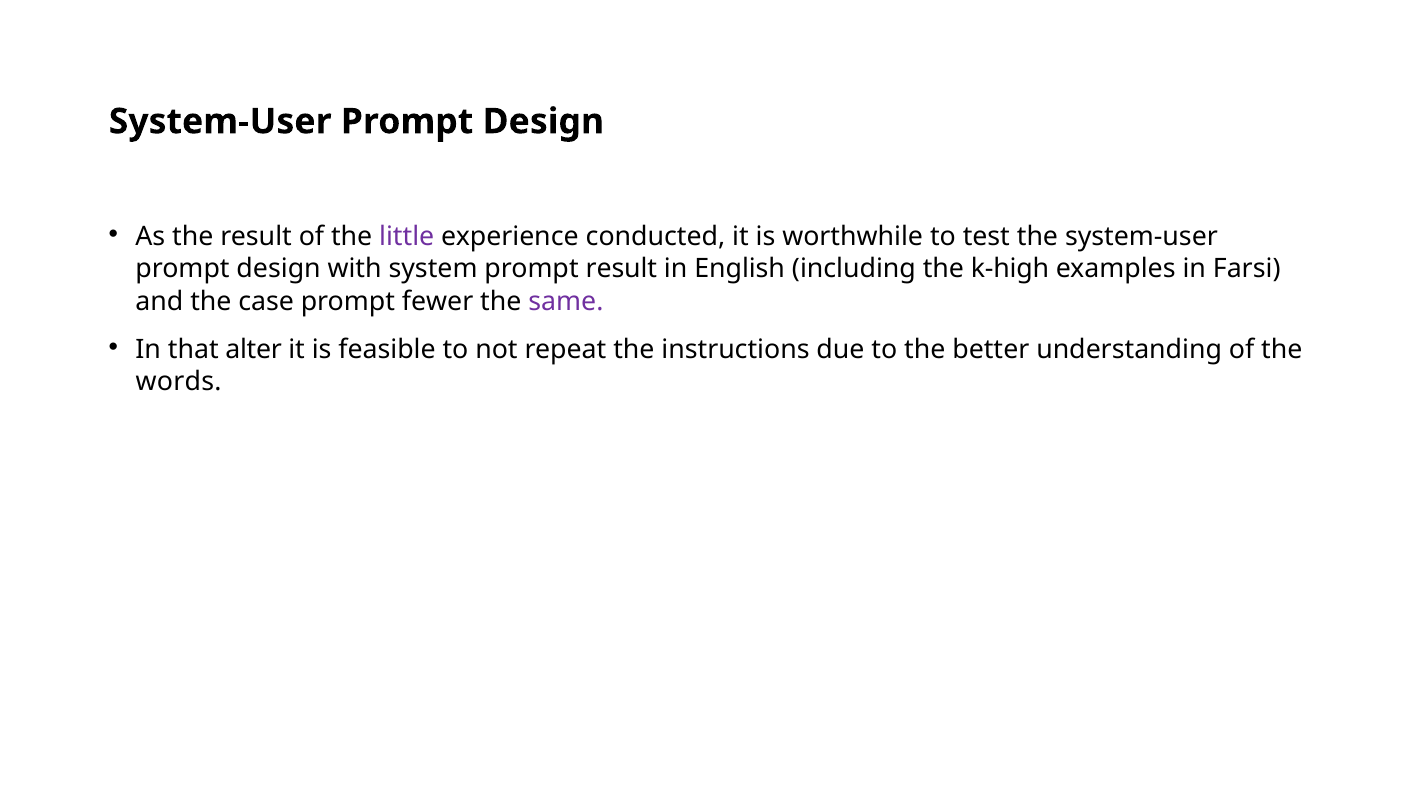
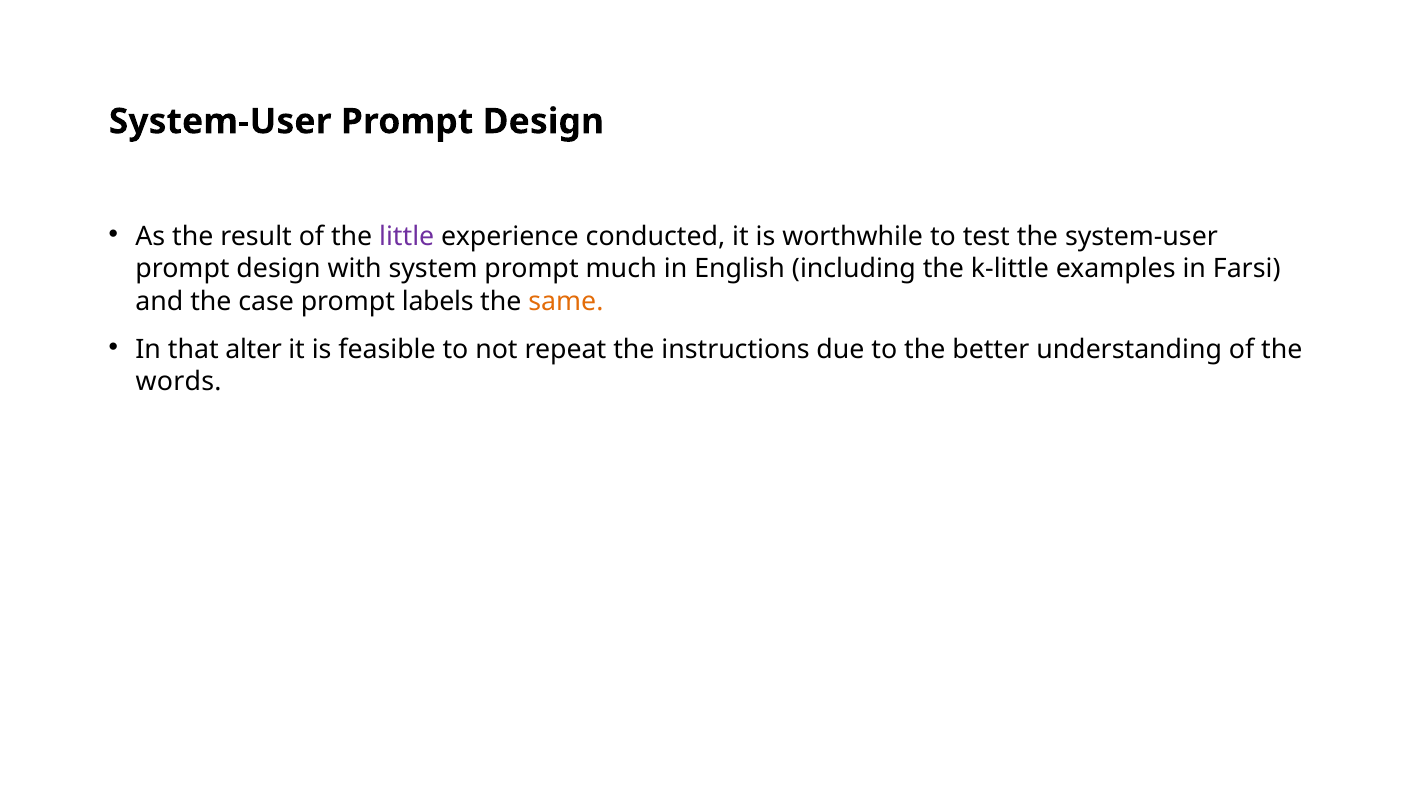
prompt result: result -> much
k-high: k-high -> k-little
fewer: fewer -> labels
same colour: purple -> orange
